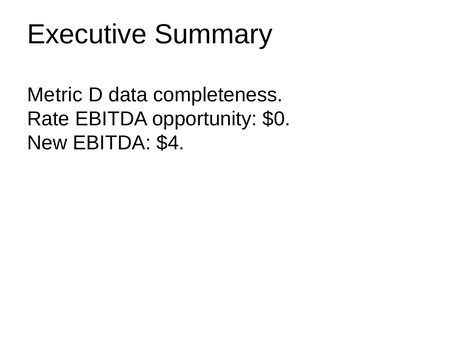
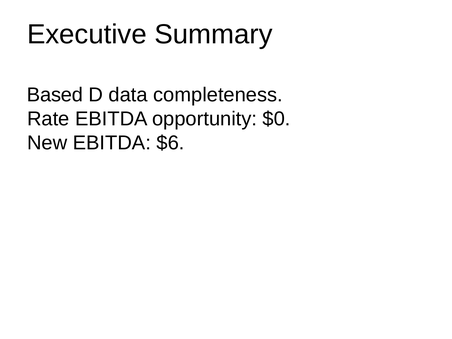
Metric: Metric -> Based
$4: $4 -> $6
